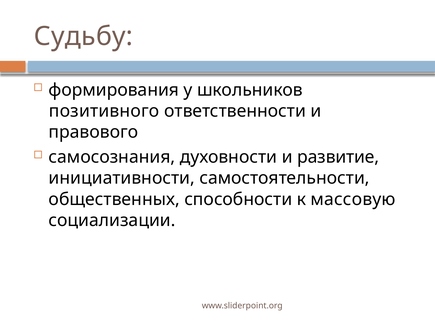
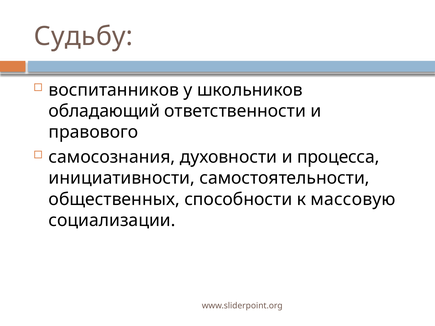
формирования: формирования -> воспитанников
позитивного: позитивного -> обладающий
развитие: развитие -> процесса
